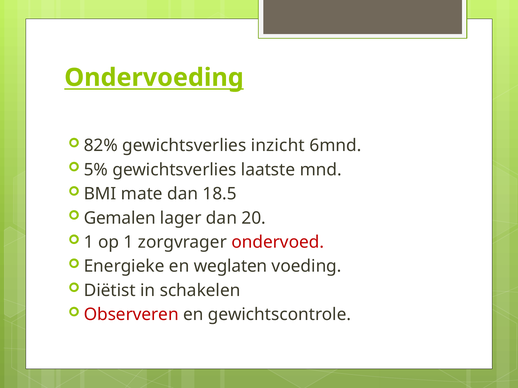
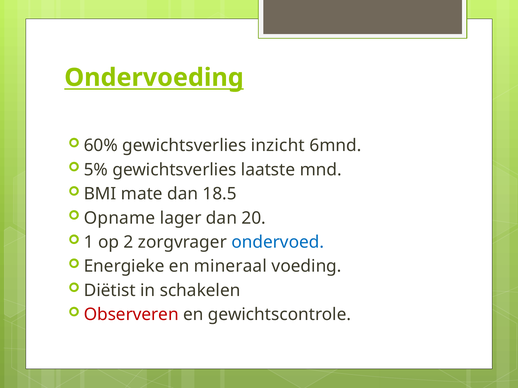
82%: 82% -> 60%
Gemalen: Gemalen -> Opname
op 1: 1 -> 2
ondervoed colour: red -> blue
weglaten: weglaten -> mineraal
